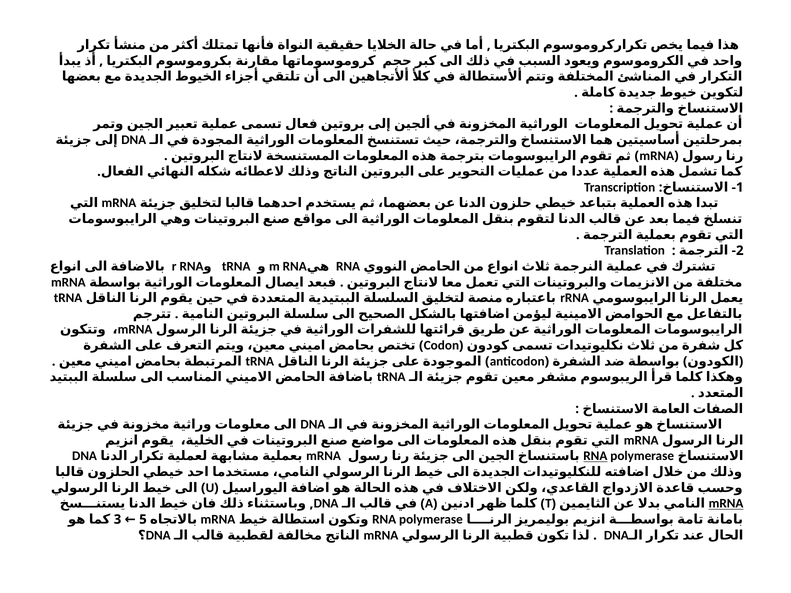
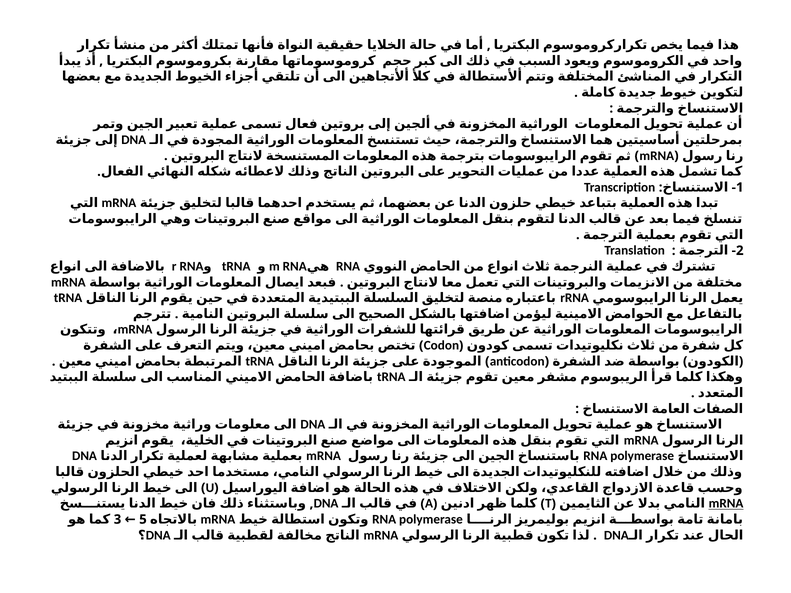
RNA at (595, 456) underline: present -> none
